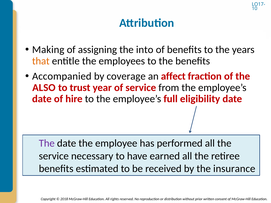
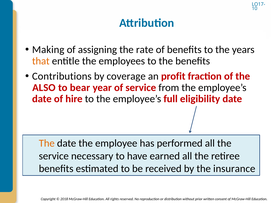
into: into -> rate
Accompanied: Accompanied -> Contributions
affect: affect -> profit
trust: trust -> bear
The at (47, 143) colour: purple -> orange
